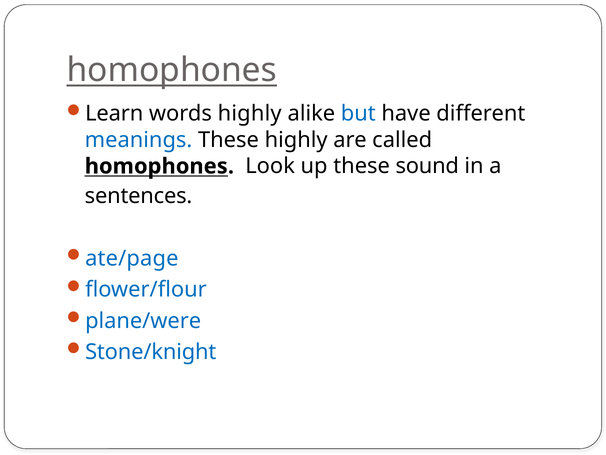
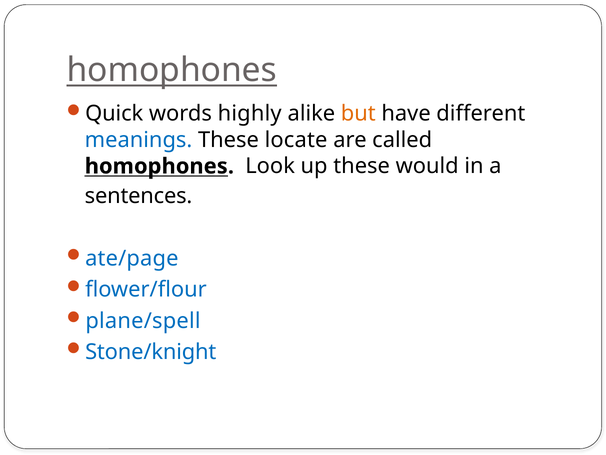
Learn: Learn -> Quick
but colour: blue -> orange
These highly: highly -> locate
sound: sound -> would
plane/were: plane/were -> plane/spell
